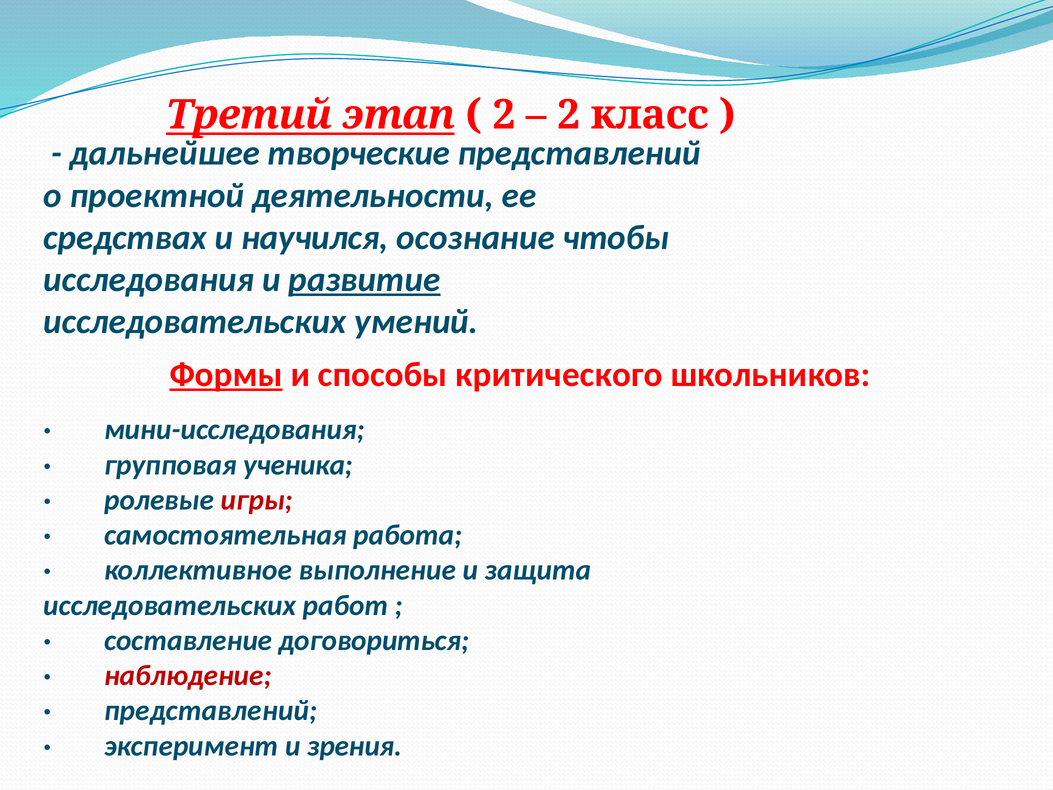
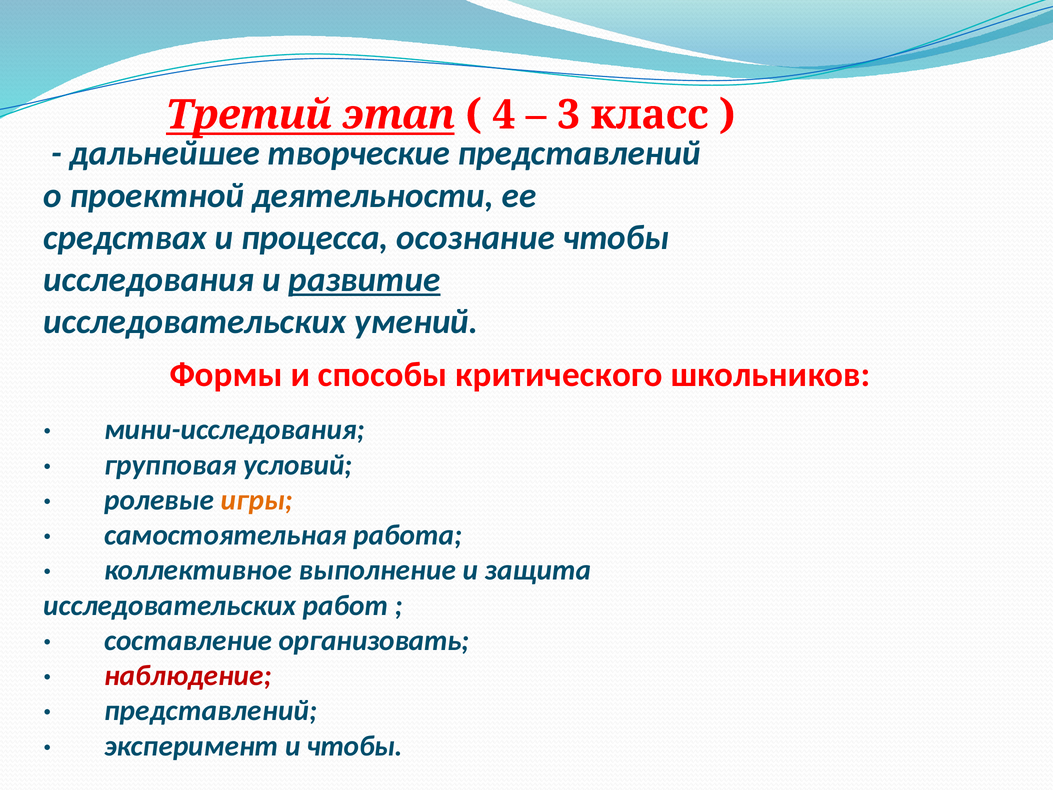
2 at (504, 115): 2 -> 4
2 at (569, 115): 2 -> 3
научился: научился -> процесса
Формы underline: present -> none
ученика: ученика -> условий
игры colour: red -> orange
договориться: договориться -> организовать
и зрения: зрения -> чтобы
